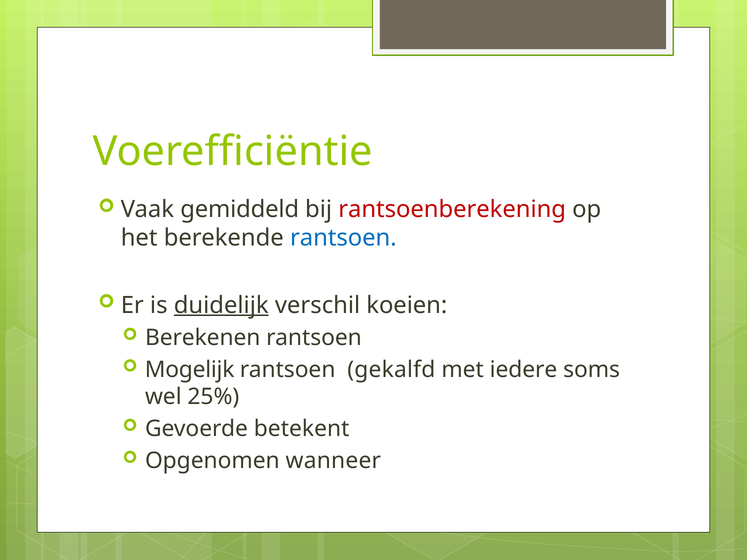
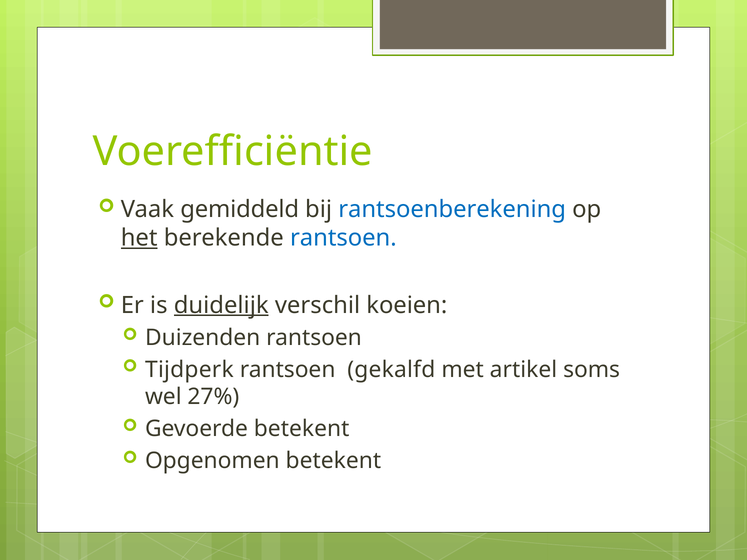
rantsoenberekening colour: red -> blue
het underline: none -> present
Berekenen: Berekenen -> Duizenden
Mogelijk: Mogelijk -> Tijdperk
iedere: iedere -> artikel
25%: 25% -> 27%
Opgenomen wanneer: wanneer -> betekent
